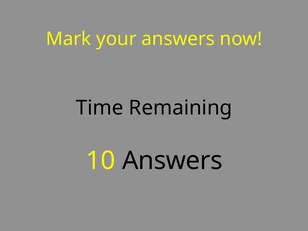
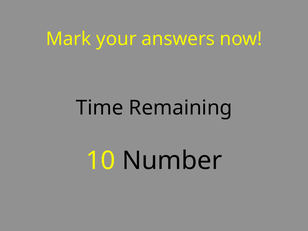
10 Answers: Answers -> Number
